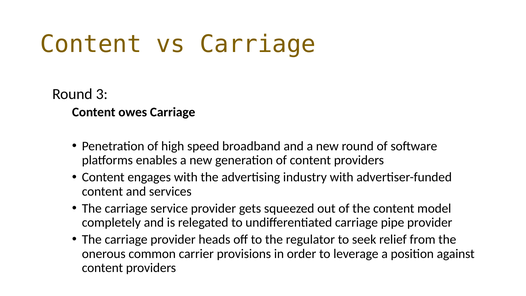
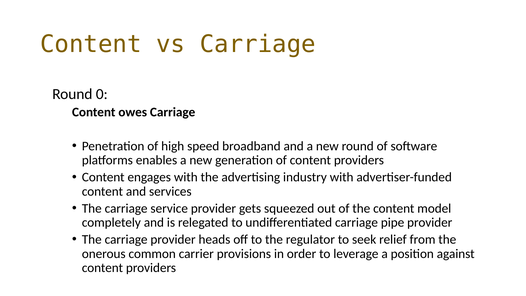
3: 3 -> 0
